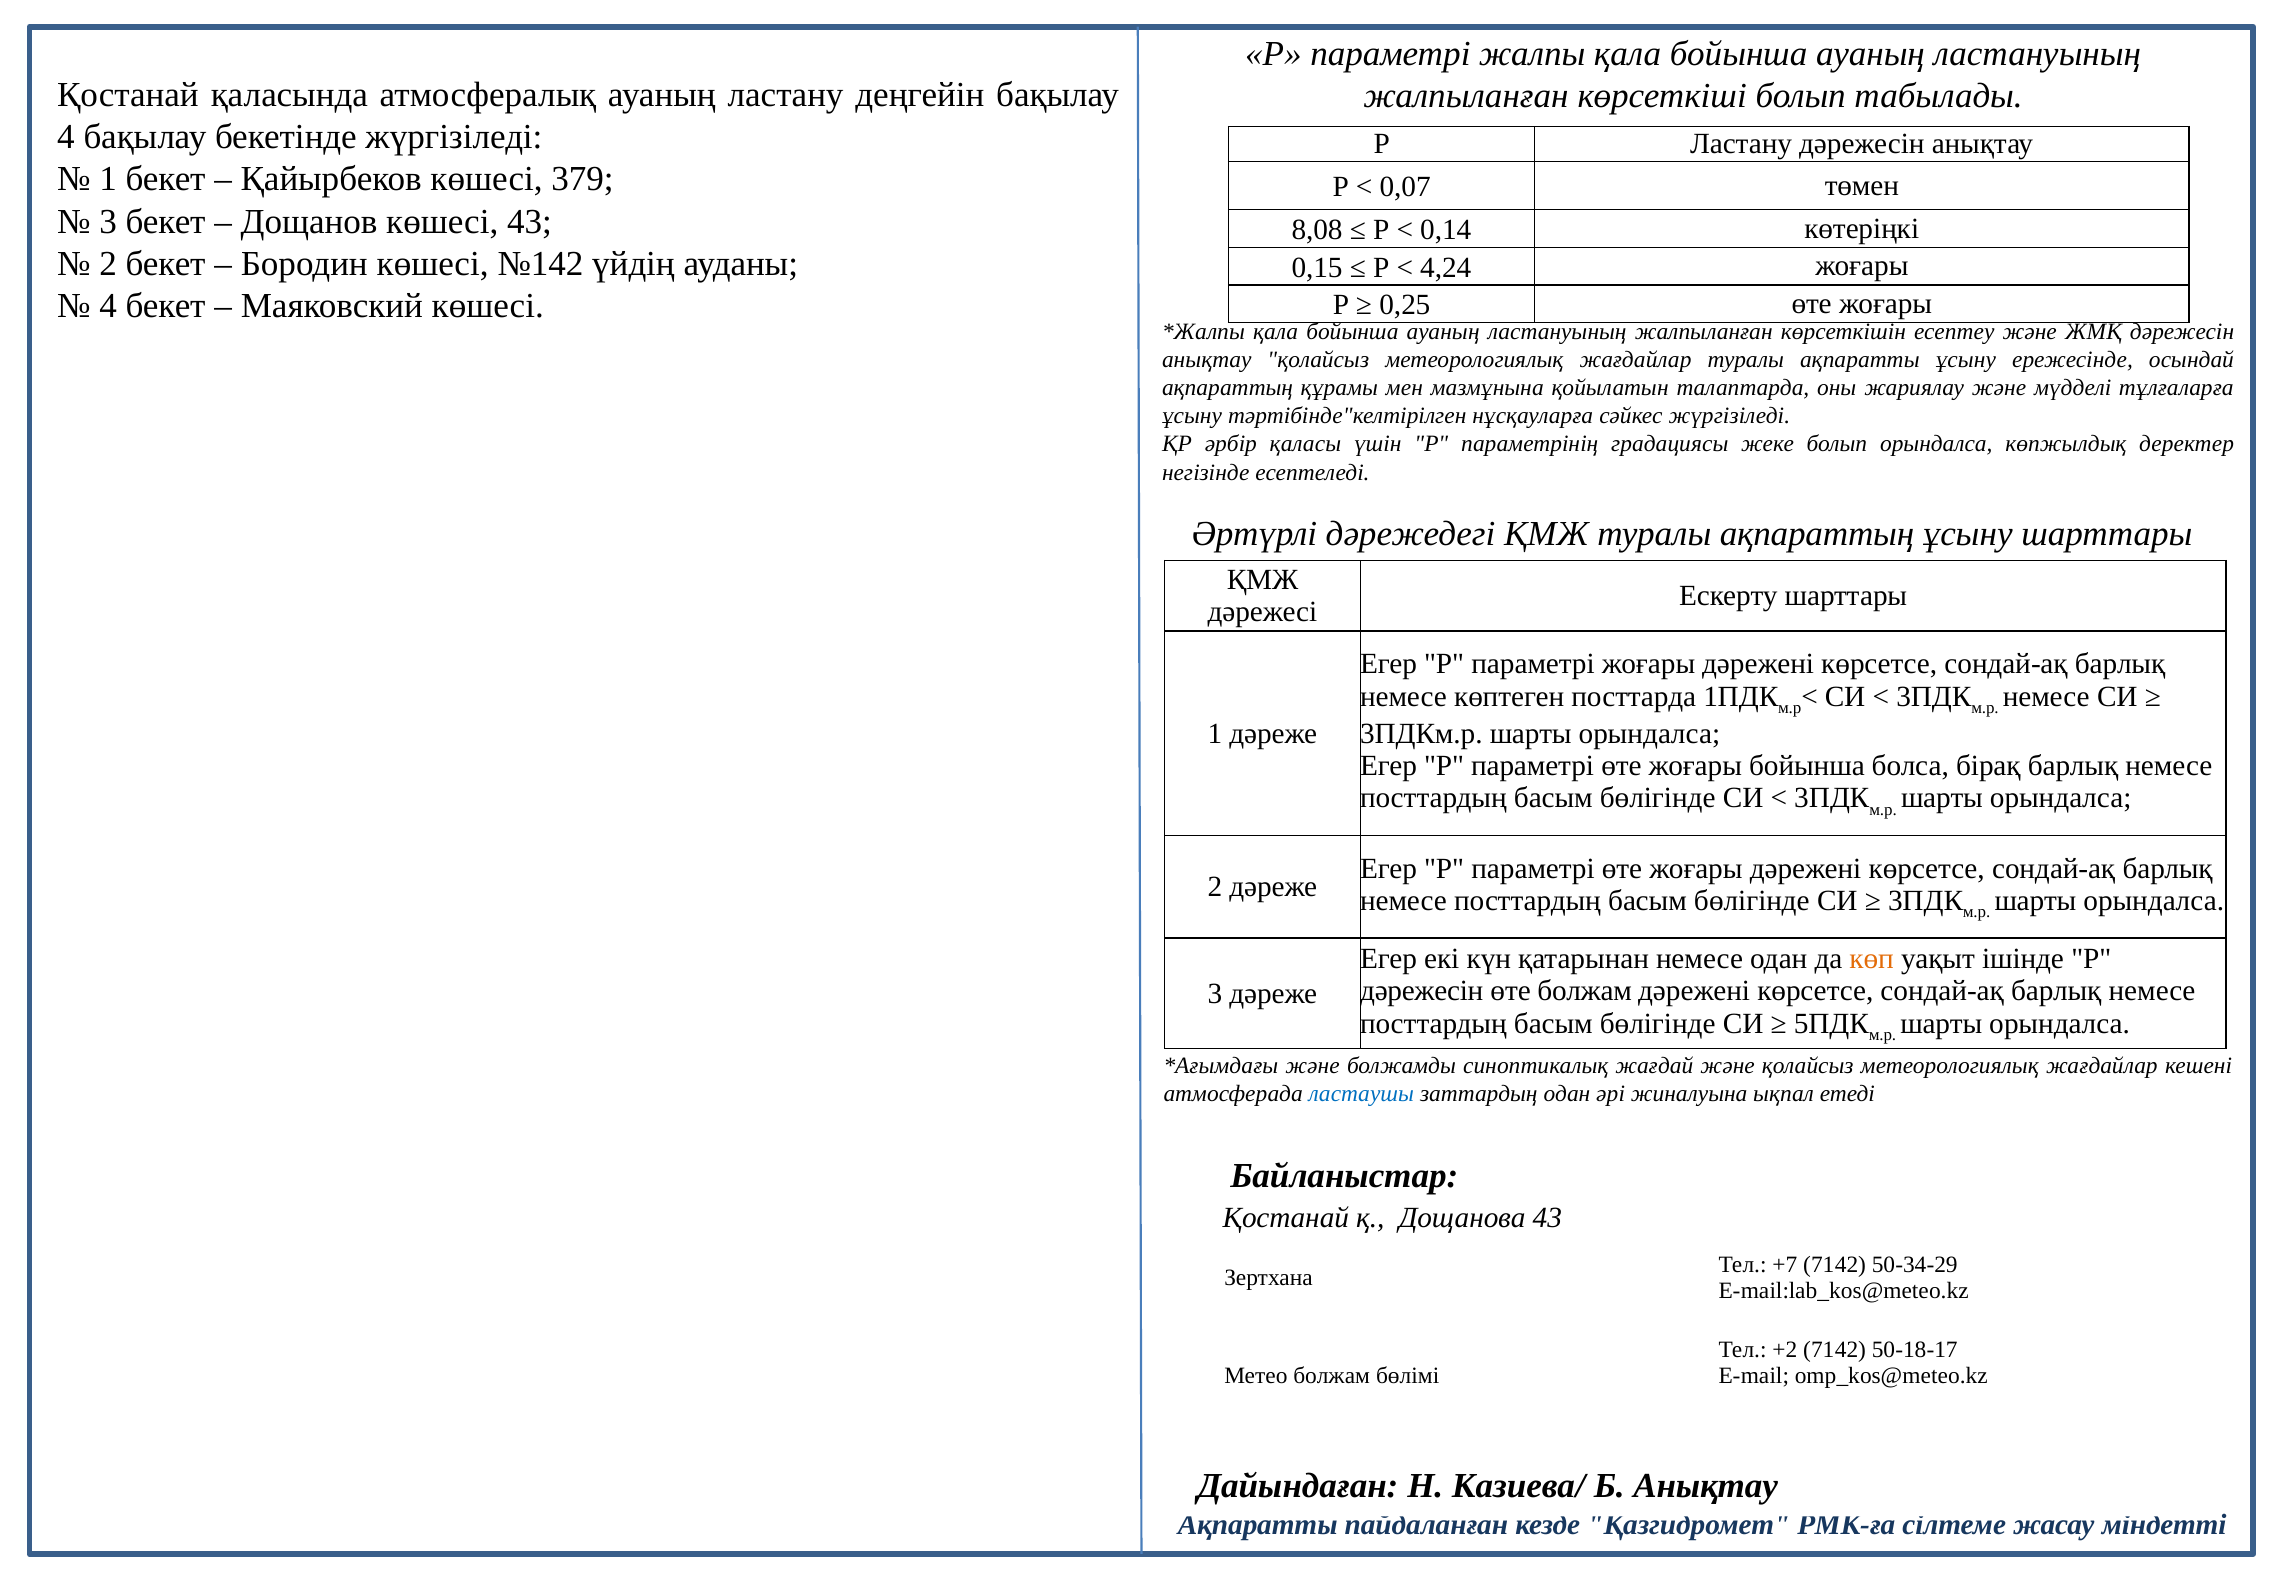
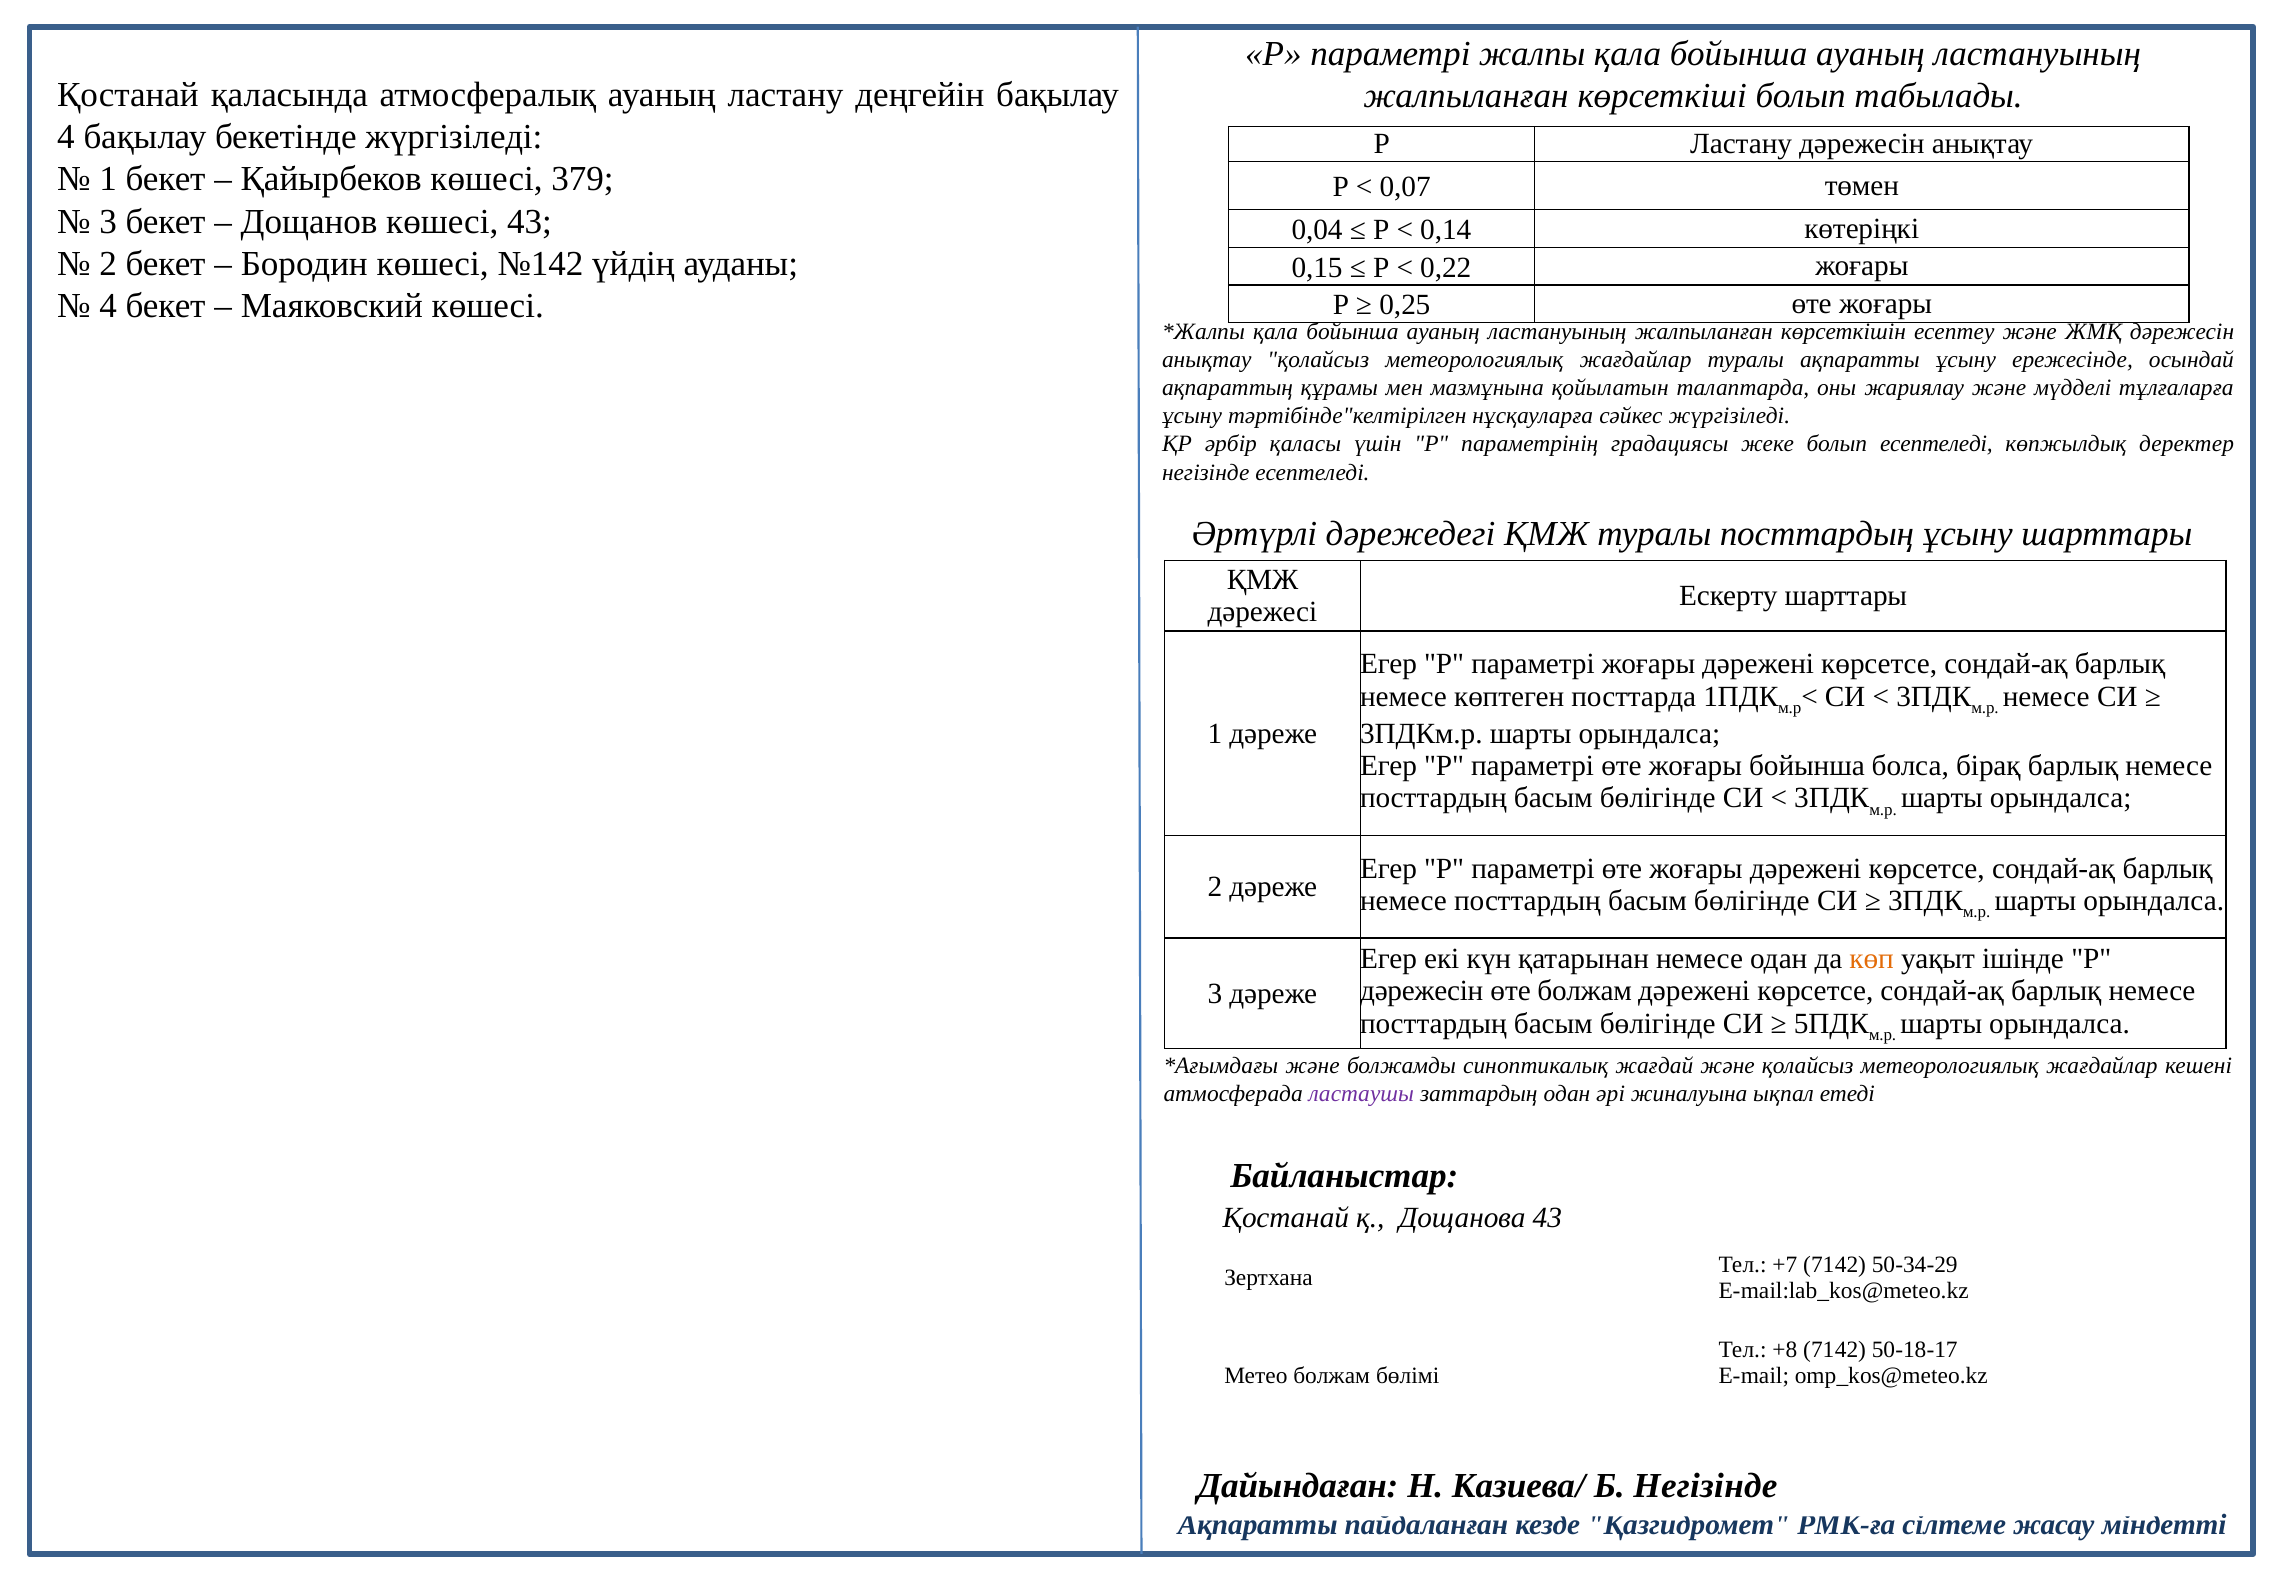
8,08: 8,08 -> 0,04
4,24: 4,24 -> 0,22
болып орындалса: орындалса -> есептеледі
туралы ақпараттың: ақпараттың -> посттардың
ластаушы colour: blue -> purple
+2: +2 -> +8
Б Анықтау: Анықтау -> Негізінде
